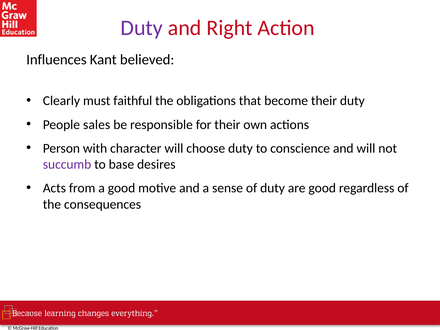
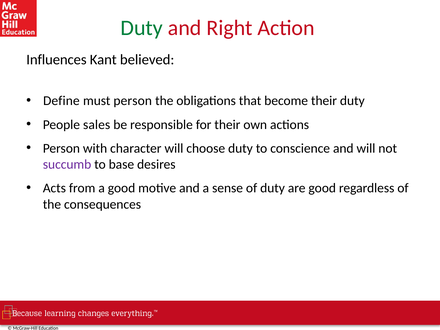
Duty at (142, 28) colour: purple -> green
Clearly: Clearly -> Define
must faithful: faithful -> person
